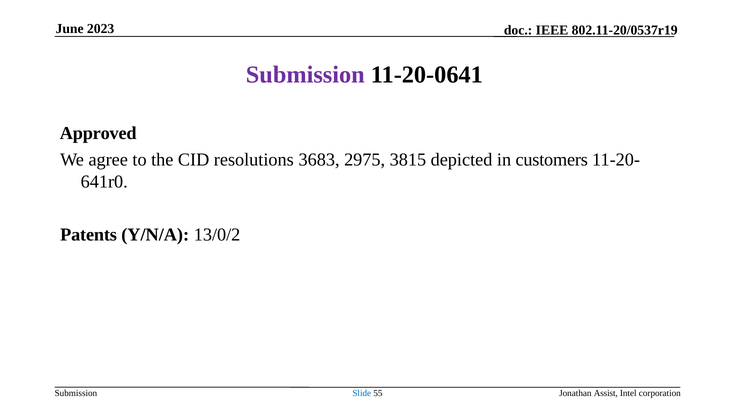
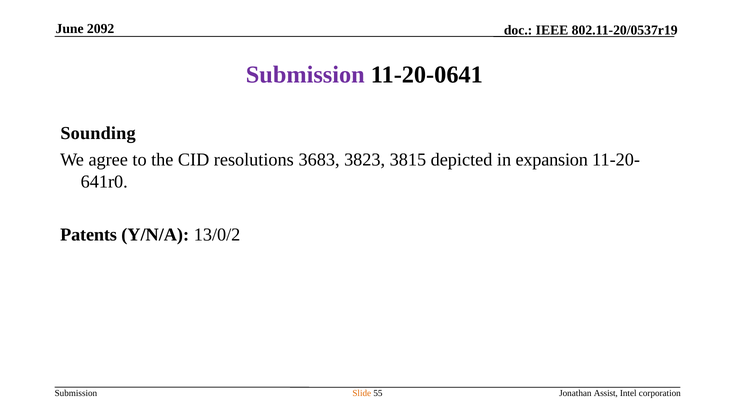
2023: 2023 -> 2092
Approved: Approved -> Sounding
2975: 2975 -> 3823
customers: customers -> expansion
Slide colour: blue -> orange
